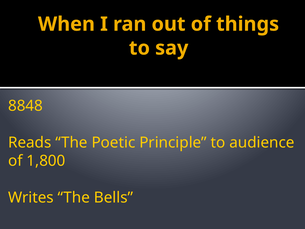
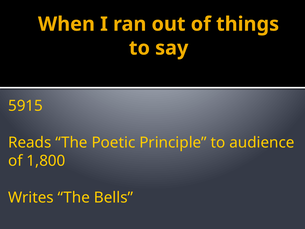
8848: 8848 -> 5915
